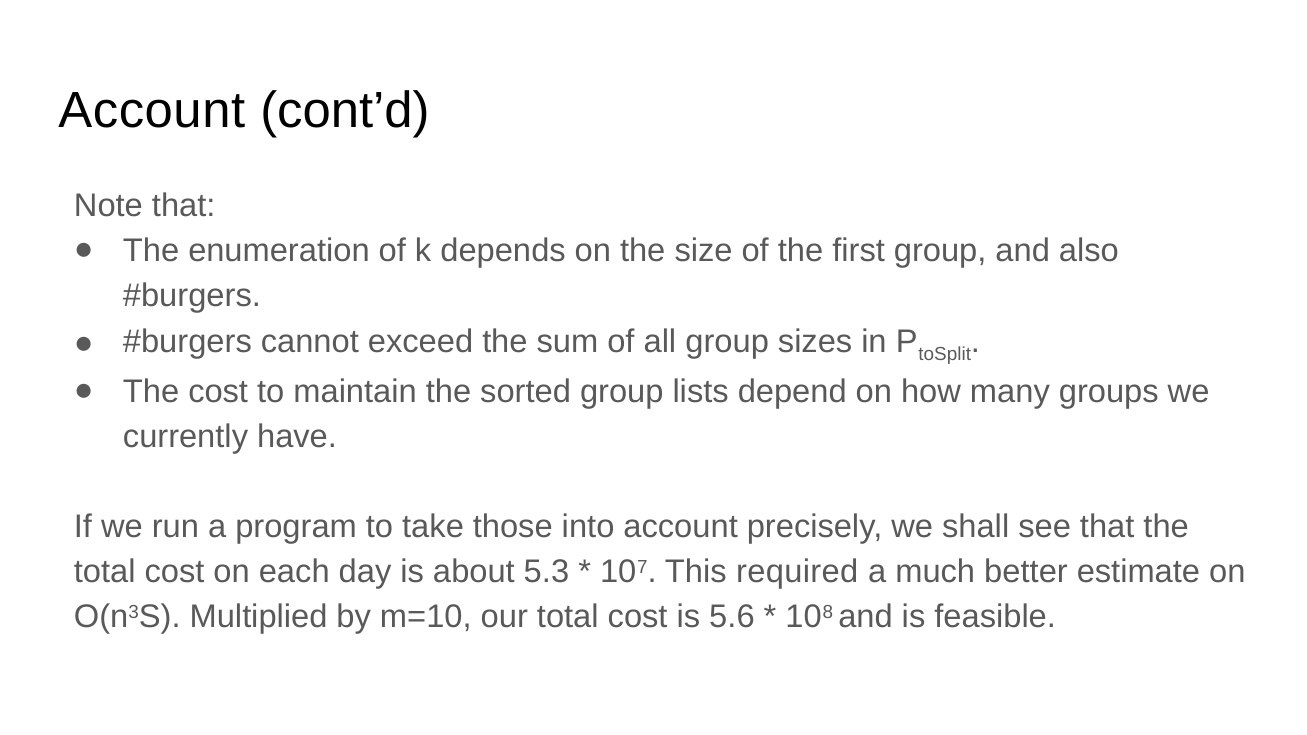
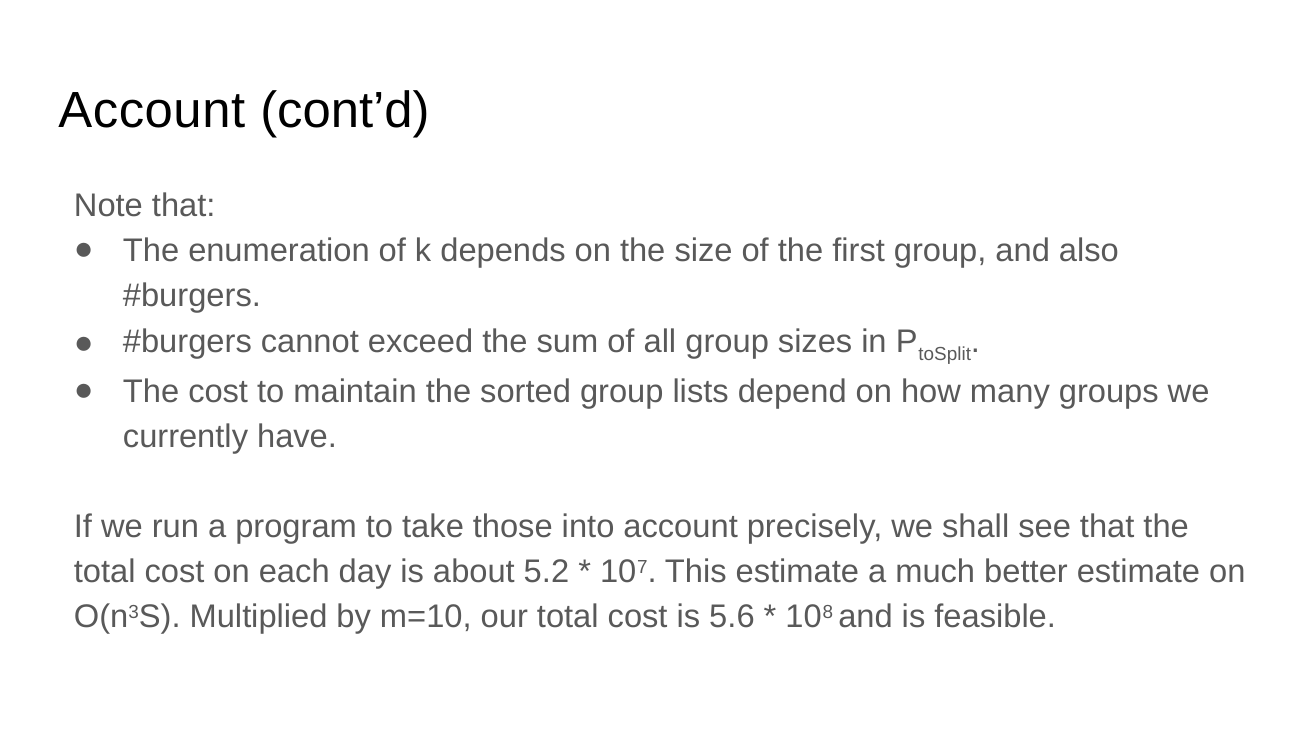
5.3: 5.3 -> 5.2
This required: required -> estimate
